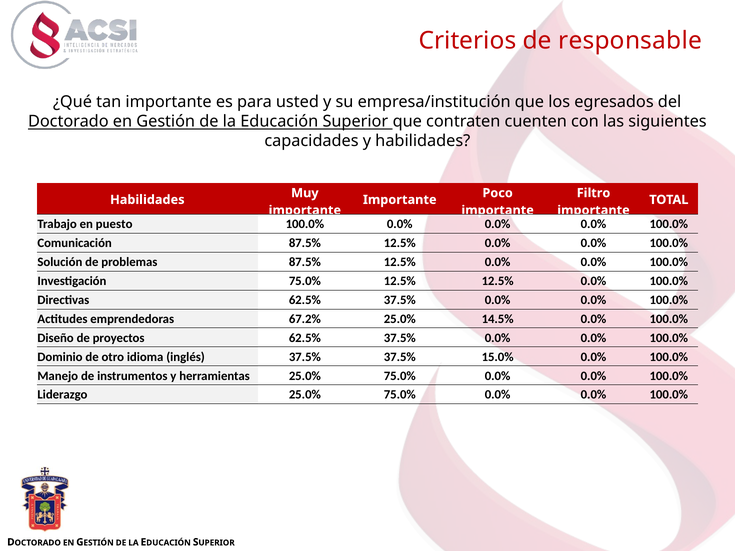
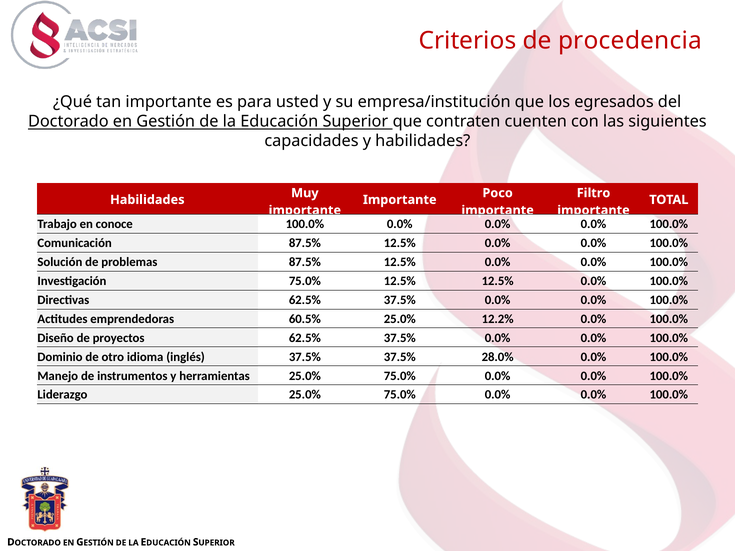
responsable: responsable -> procedencia
puesto: puesto -> conoce
67.2%: 67.2% -> 60.5%
14.5%: 14.5% -> 12.2%
15.0%: 15.0% -> 28.0%
